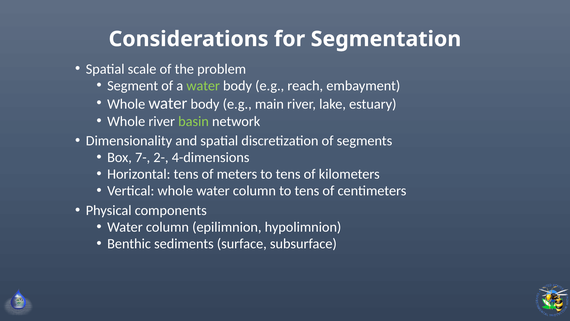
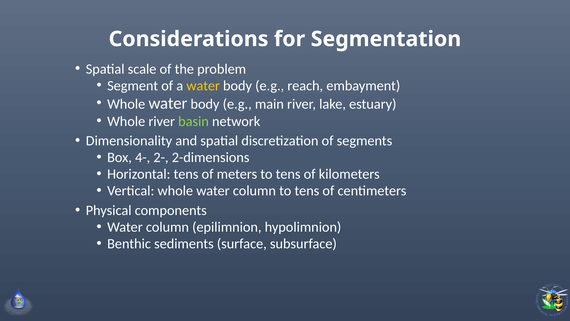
water at (203, 86) colour: light green -> yellow
7-: 7- -> 4-
4-dimensions: 4-dimensions -> 2-dimensions
